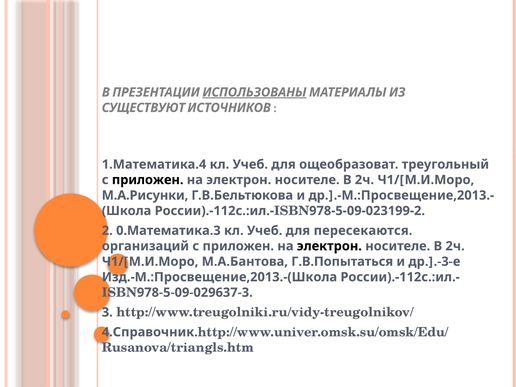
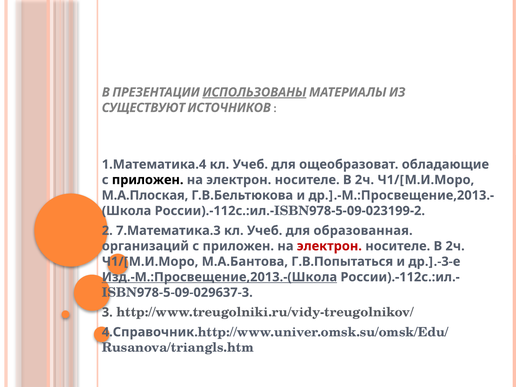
треугольный: треугольный -> обладающие
М.А.Рисунки: М.А.Рисунки -> М.А.Плоская
0.Математика.3: 0.Математика.3 -> 7.Математика.3
пересекаются: пересекаются -> образованная
электрон at (329, 246) colour: black -> red
Изд.-М.:Просвещение,2013.-(Школа underline: none -> present
